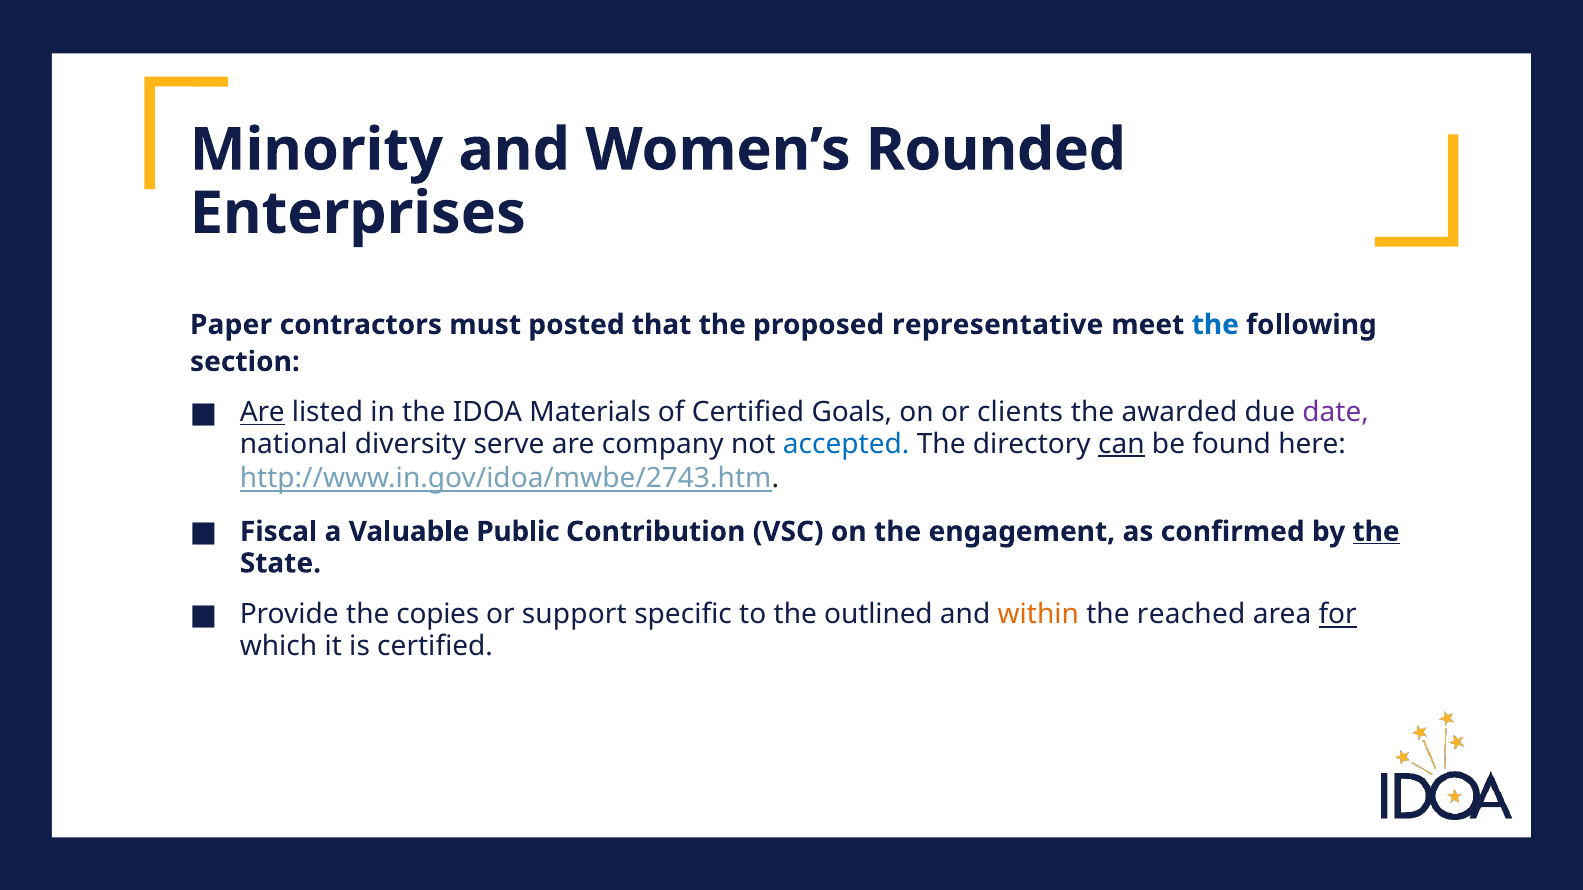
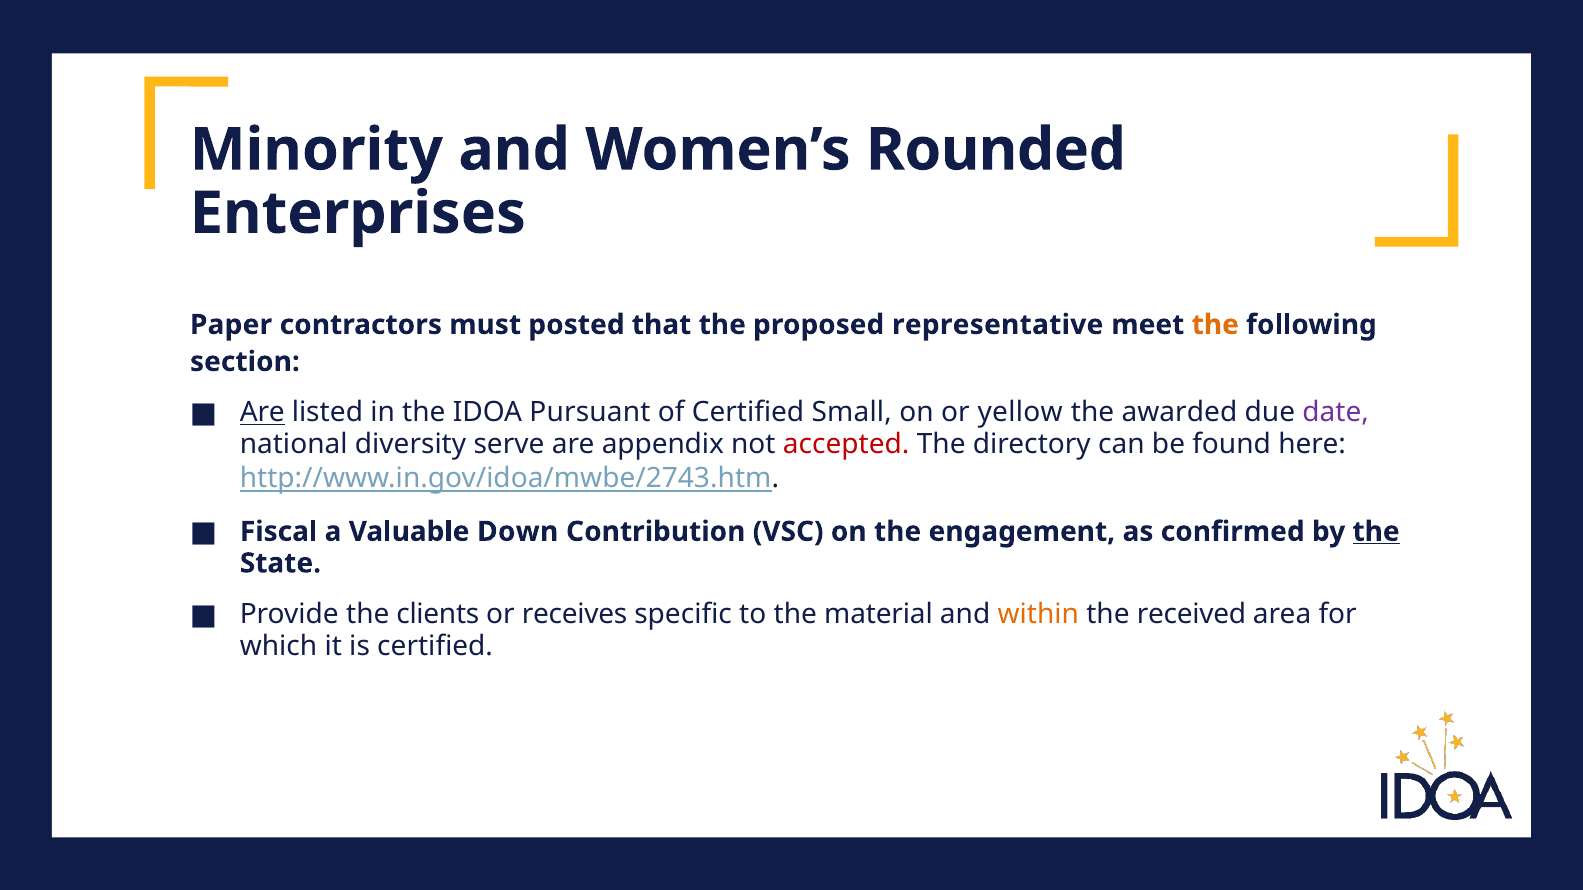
the at (1215, 325) colour: blue -> orange
Materials: Materials -> Pursuant
Goals: Goals -> Small
clients: clients -> yellow
company: company -> appendix
accepted colour: blue -> red
can underline: present -> none
Public: Public -> Down
copies: copies -> clients
support: support -> receives
outlined: outlined -> material
reached: reached -> received
for underline: present -> none
